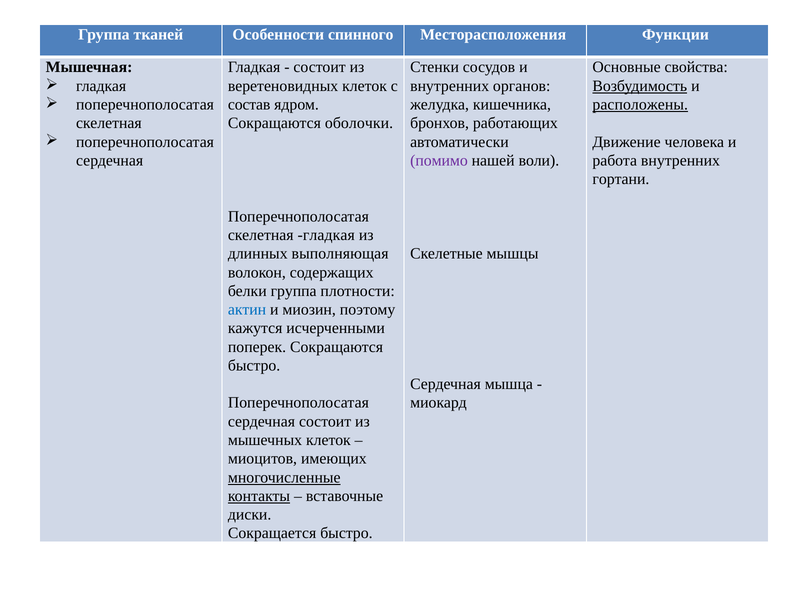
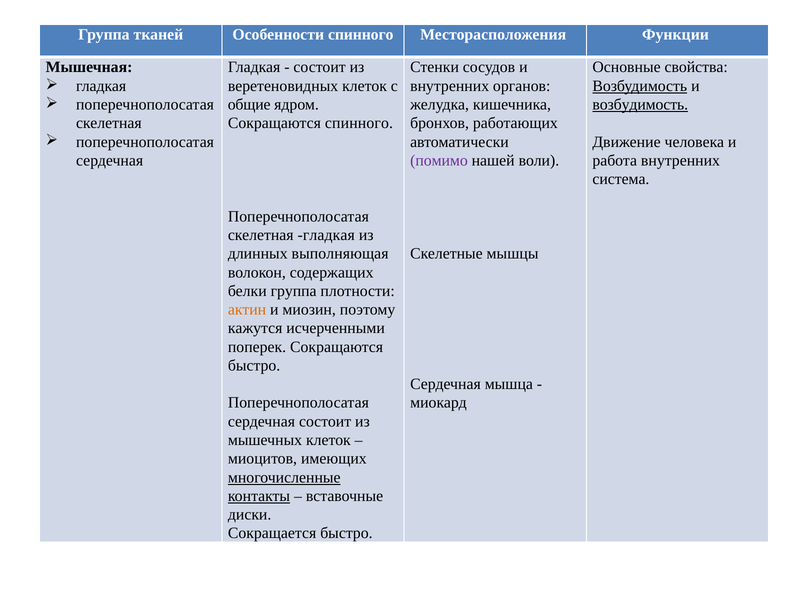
состав: состав -> общие
расположены at (640, 104): расположены -> возбудимость
Сокращаются оболочки: оболочки -> спинного
гортани: гортани -> система
актин colour: blue -> orange
